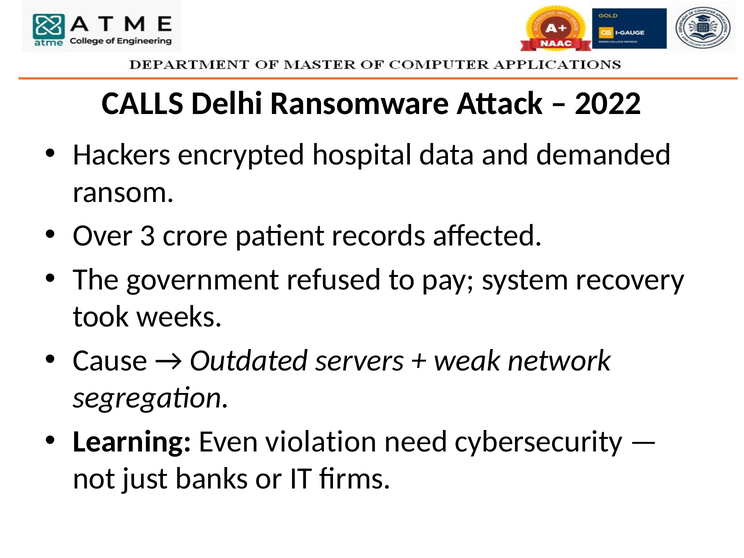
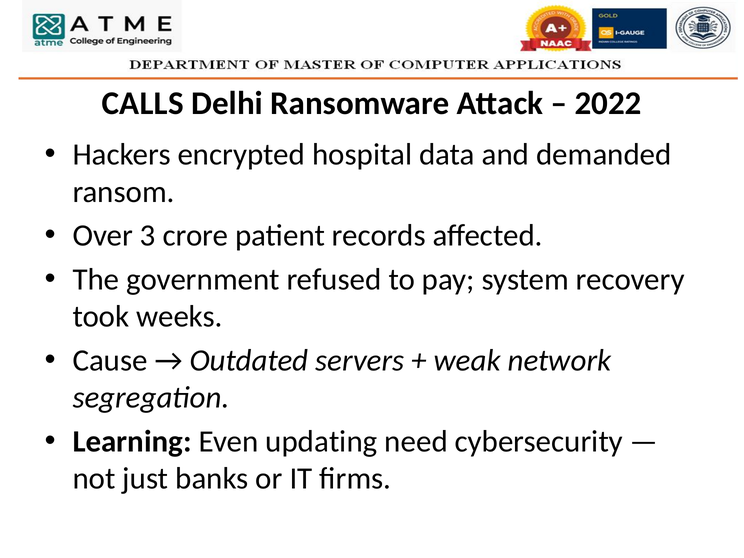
violation: violation -> updating
